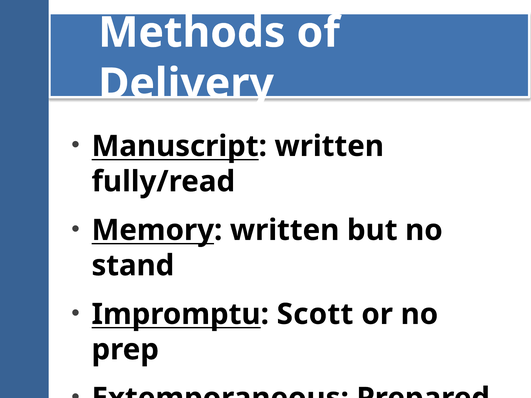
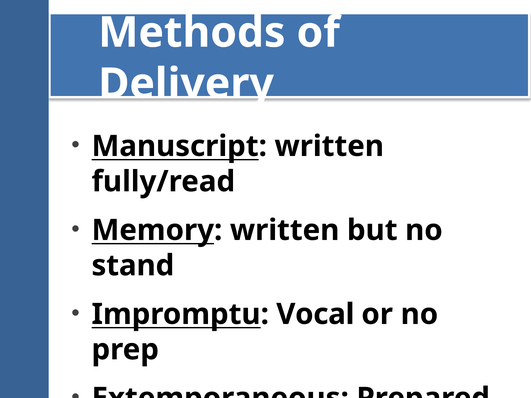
Scott: Scott -> Vocal
